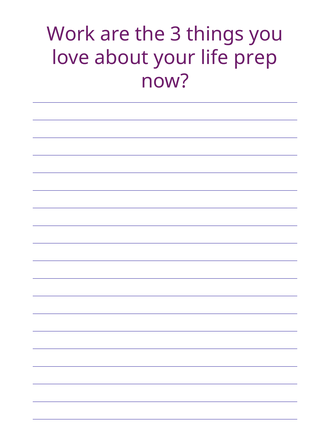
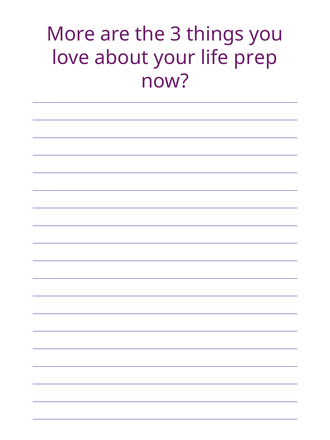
Work: Work -> More
